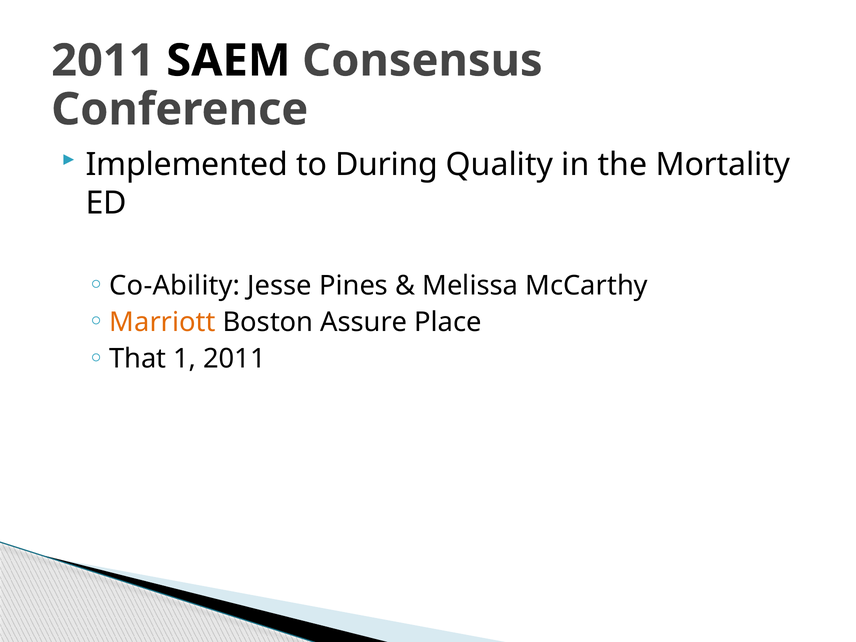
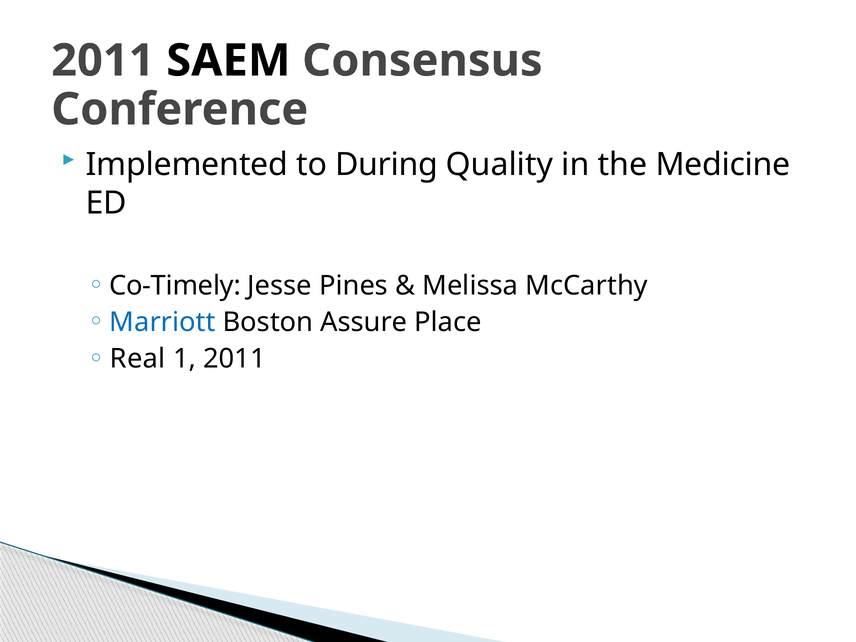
Mortality: Mortality -> Medicine
Co-Ability: Co-Ability -> Co-Timely
Marriott colour: orange -> blue
That: That -> Real
